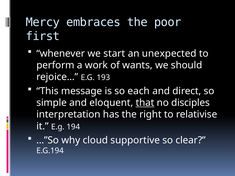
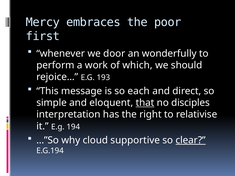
start: start -> door
unexpected: unexpected -> wonderfully
wants: wants -> which
clear underline: none -> present
